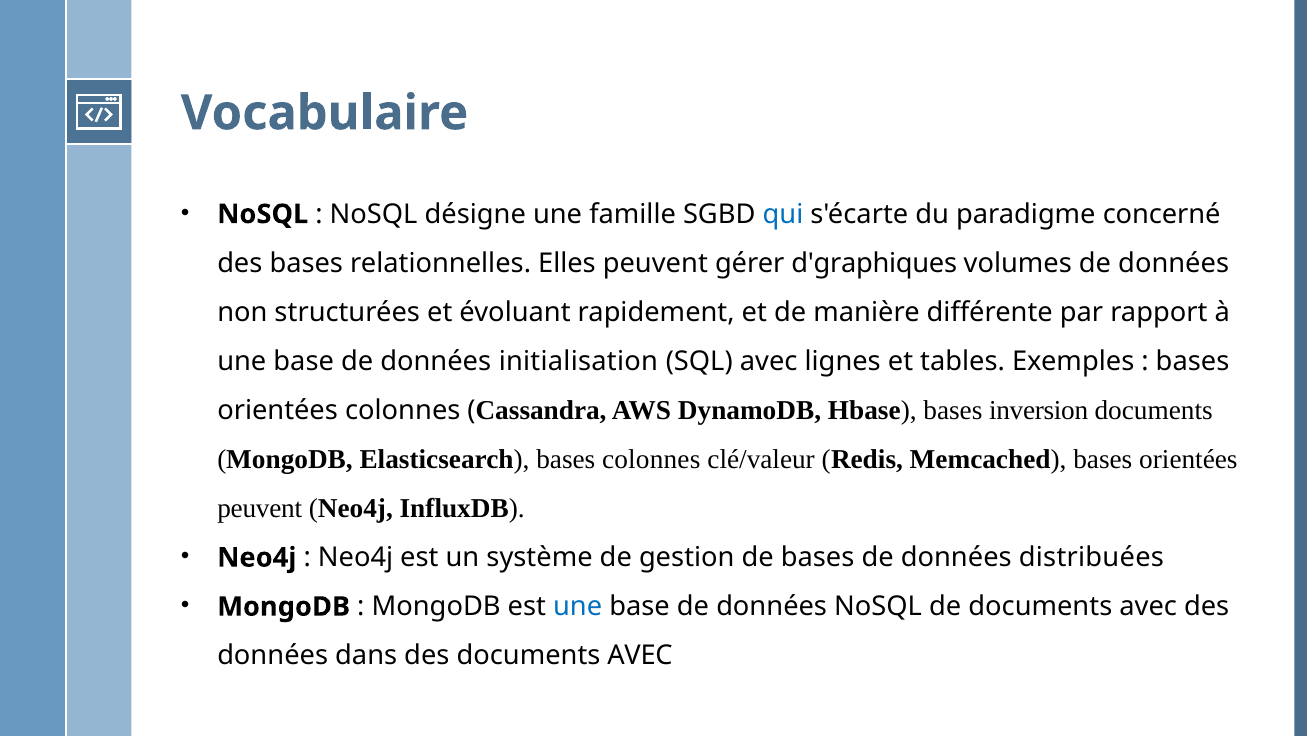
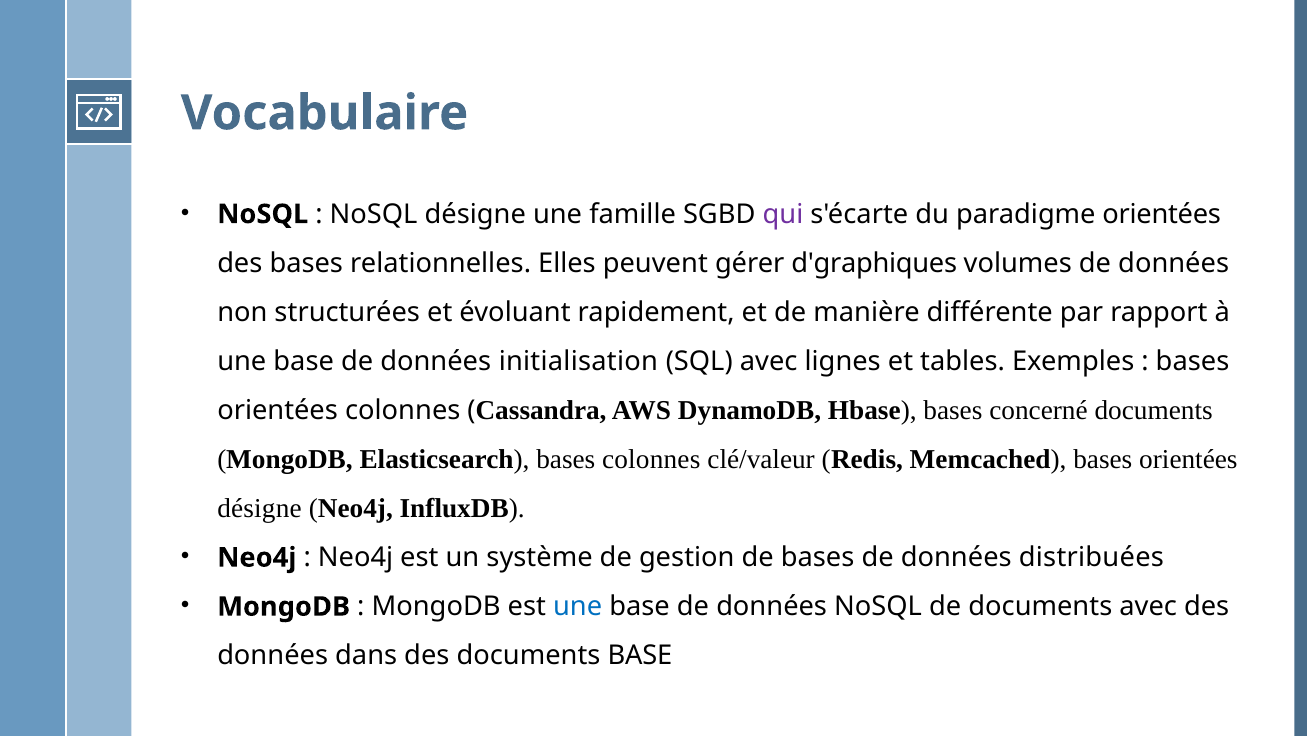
qui colour: blue -> purple
paradigme concerné: concerné -> orientées
inversion: inversion -> concerné
peuvent at (260, 508): peuvent -> désigne
des documents AVEC: AVEC -> BASE
